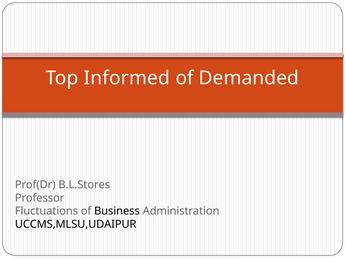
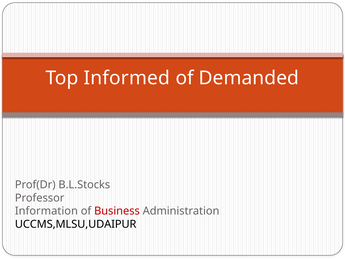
B.L.Stores: B.L.Stores -> B.L.Stocks
Fluctuations: Fluctuations -> Information
Business colour: black -> red
